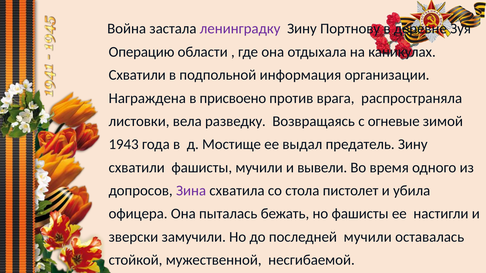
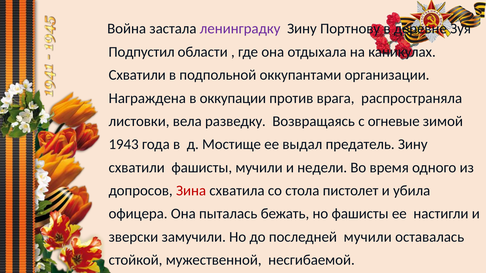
Операцию: Операцию -> Подпустил
информация: информация -> оккупантами
присвоено: присвоено -> оккупации
вывели: вывели -> недели
Зина colour: purple -> red
